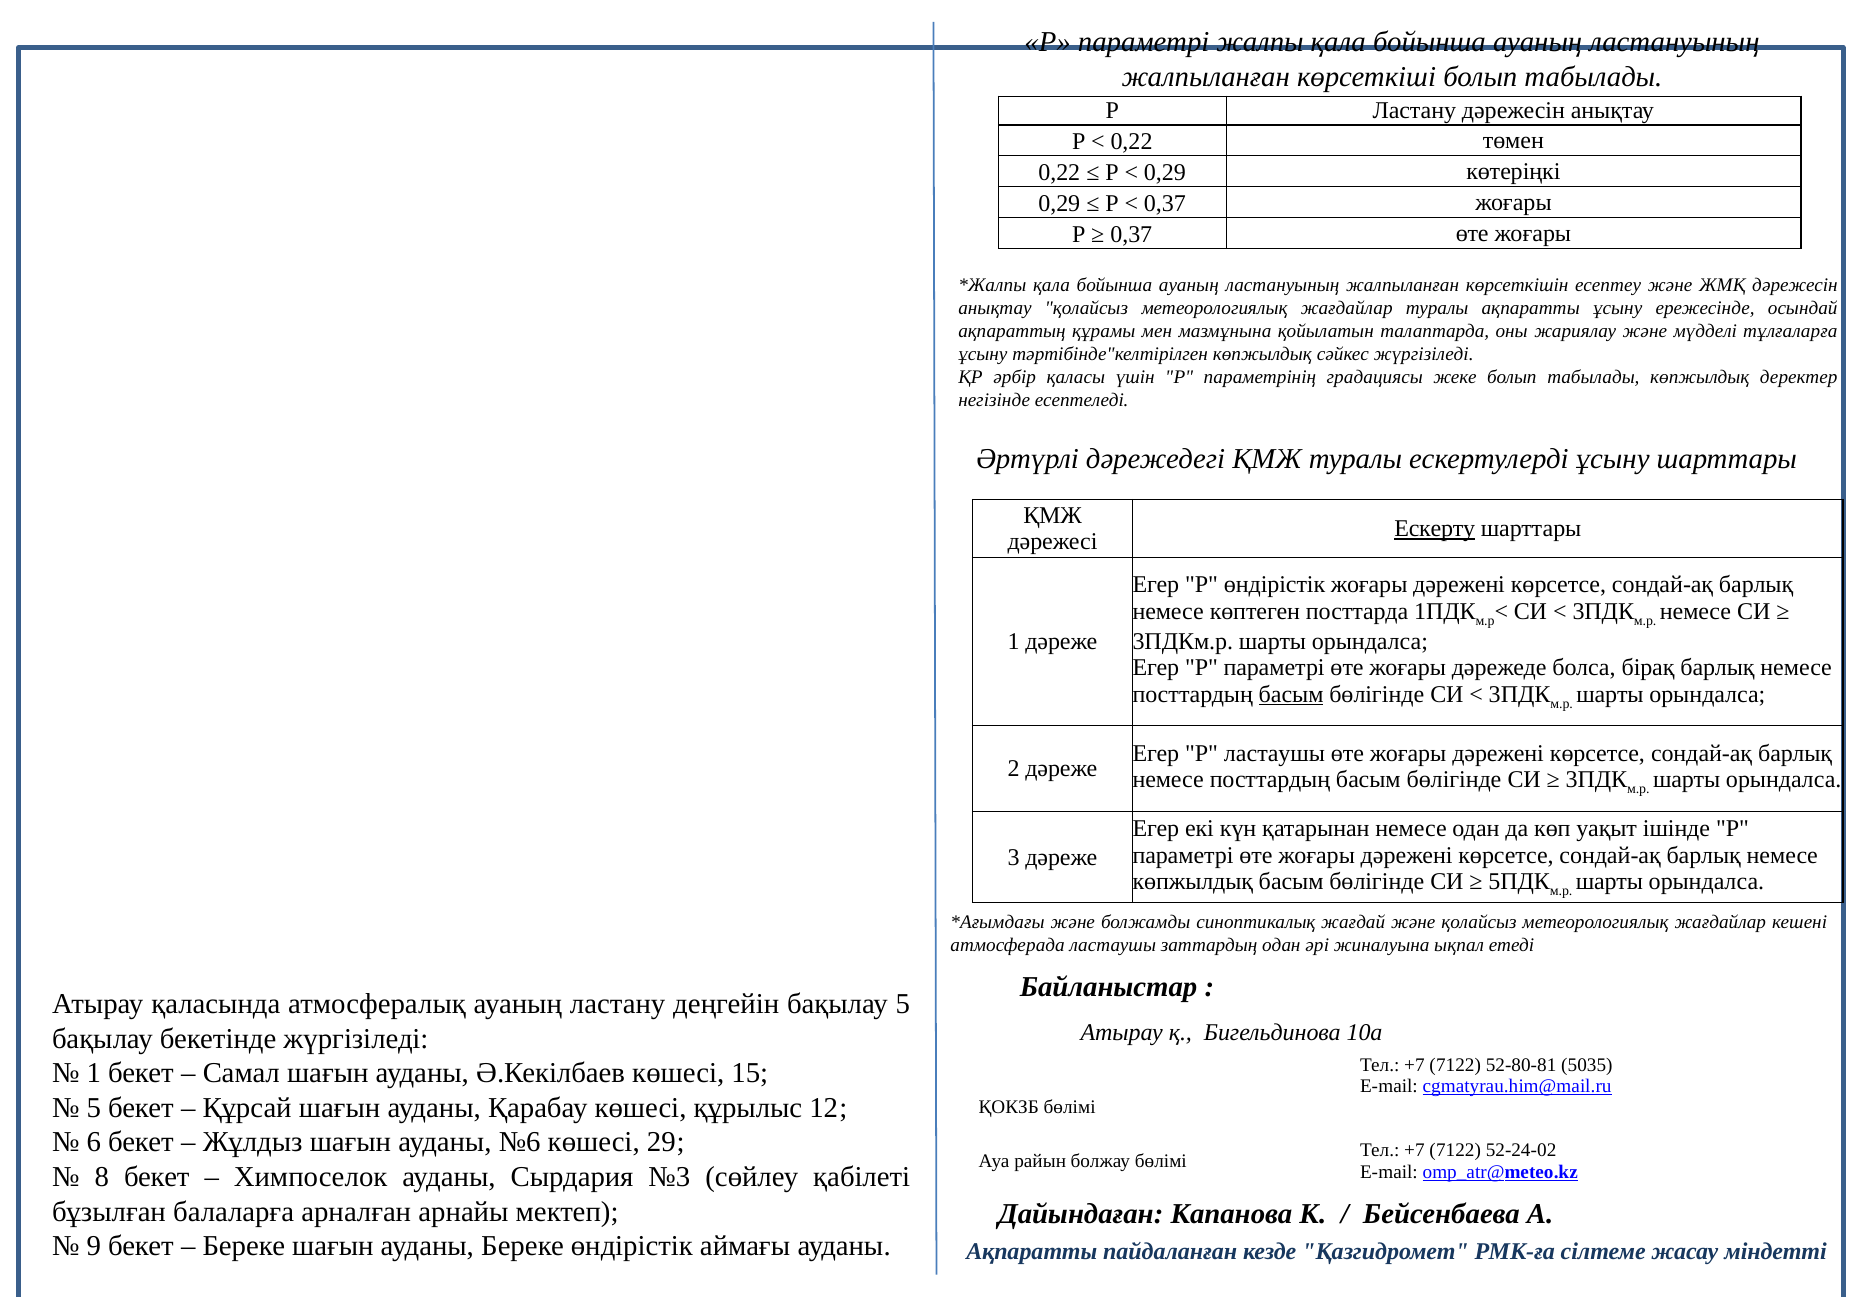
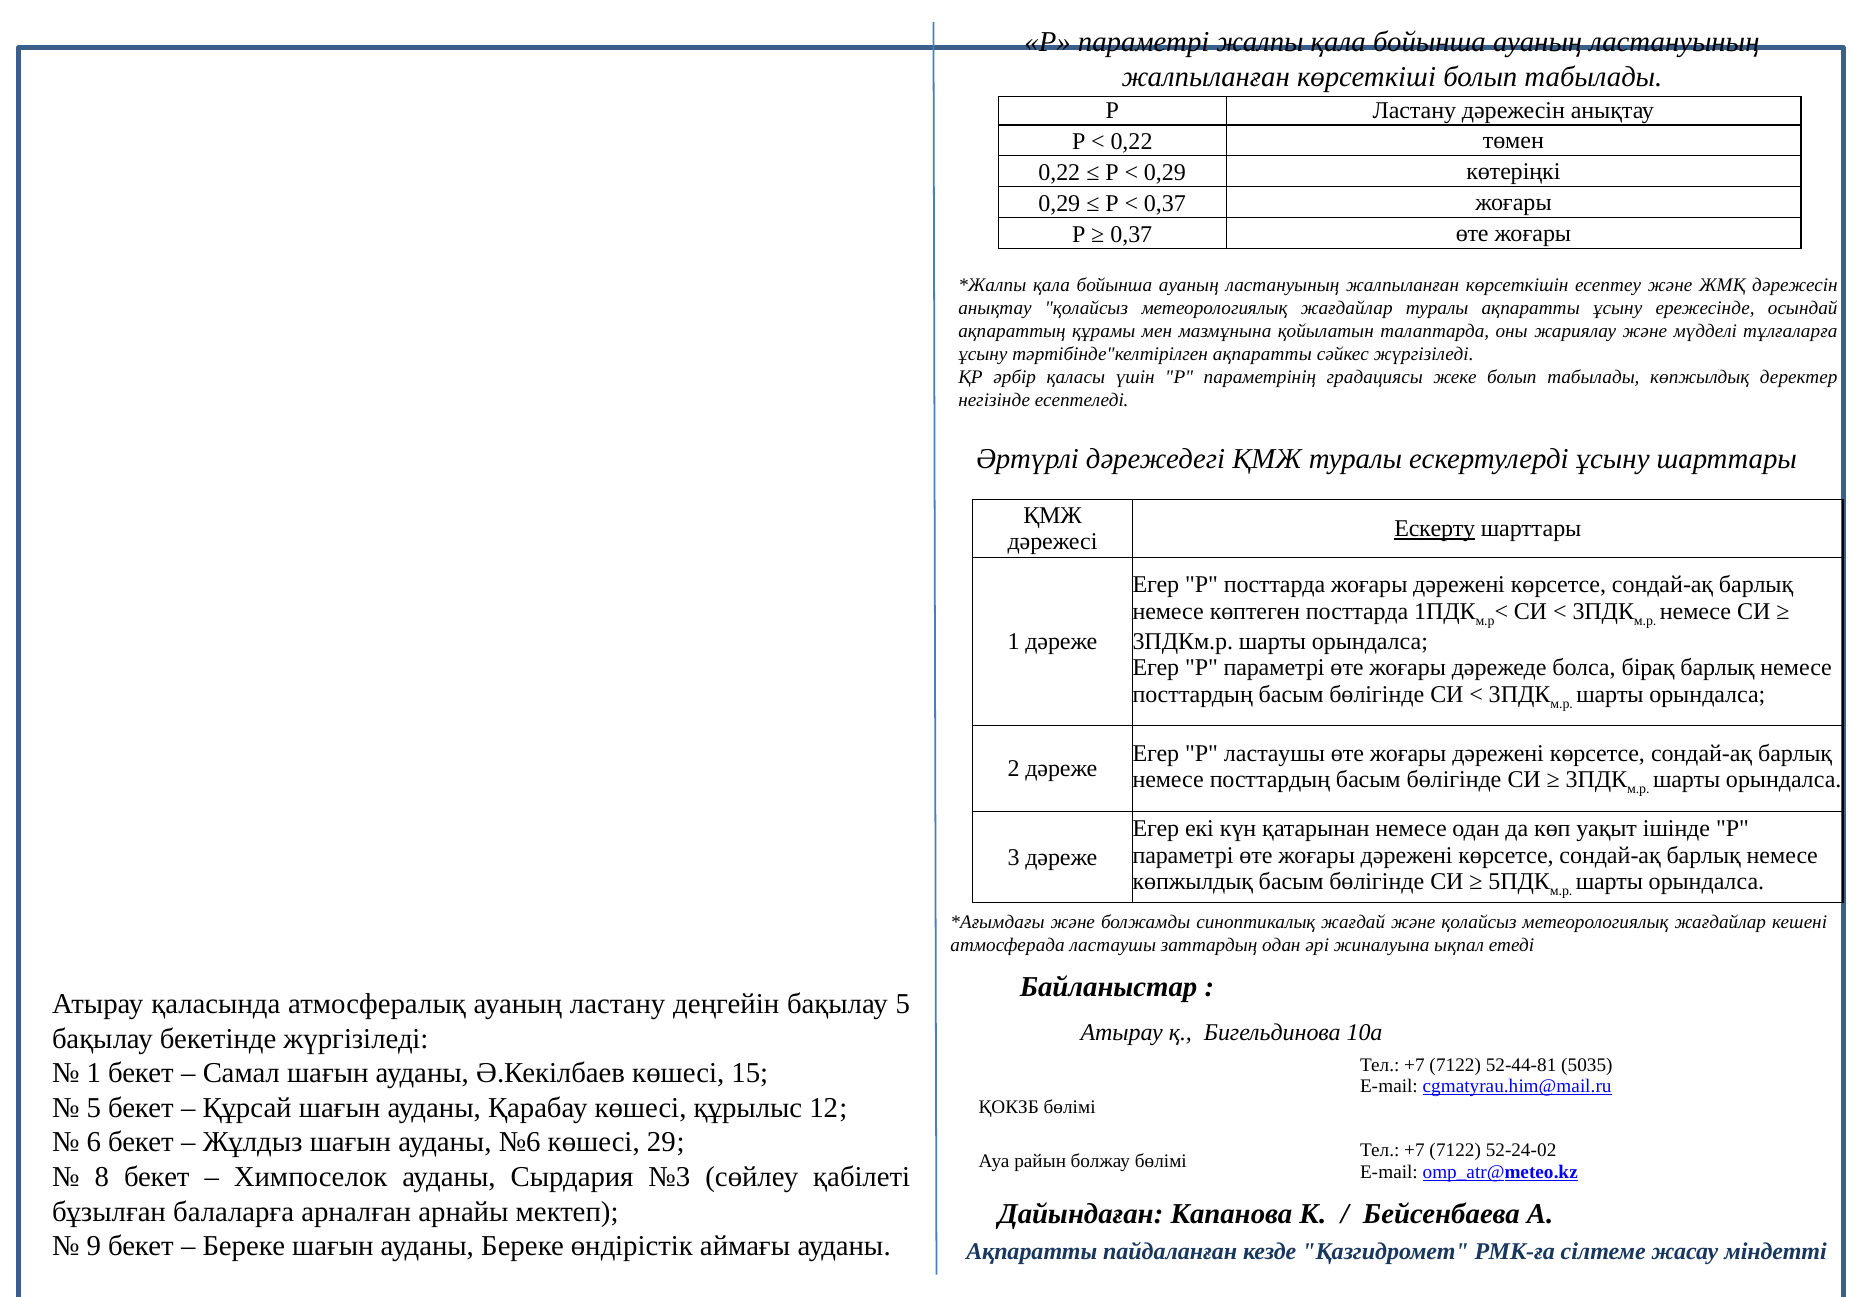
тәртібінде"келтірілген көпжылдық: көпжылдық -> ақпаратты
Р өндірістік: өндірістік -> посттарда
басым at (1291, 694) underline: present -> none
52-80-81: 52-80-81 -> 52-44-81
